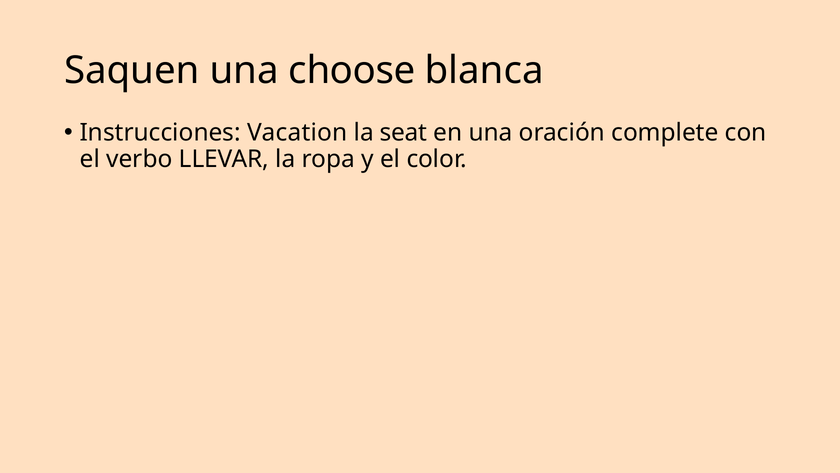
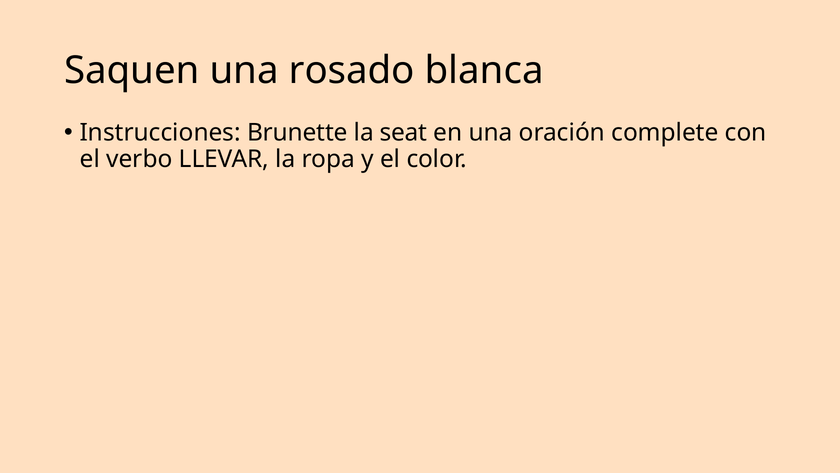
choose: choose -> rosado
Vacation: Vacation -> Brunette
